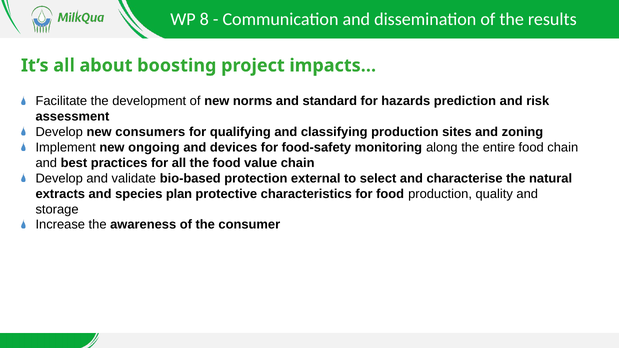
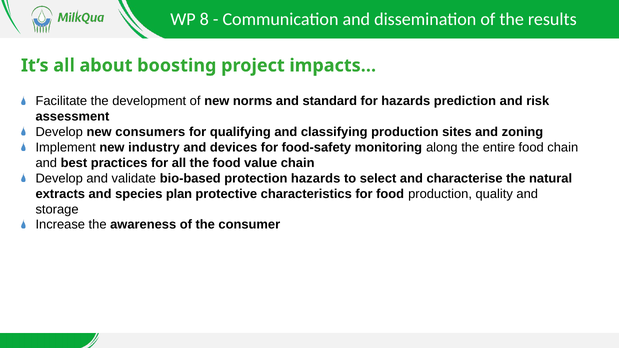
ongoing: ongoing -> industry
protection external: external -> hazards
